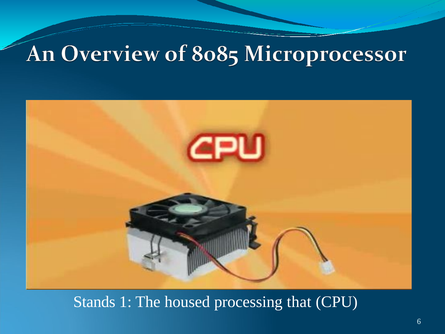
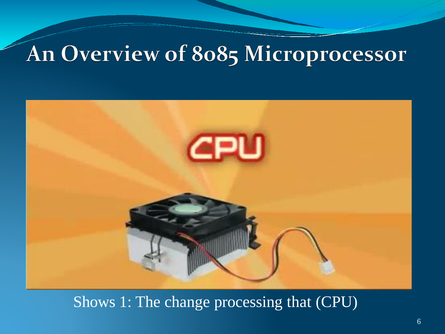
Stands: Stands -> Shows
housed: housed -> change
